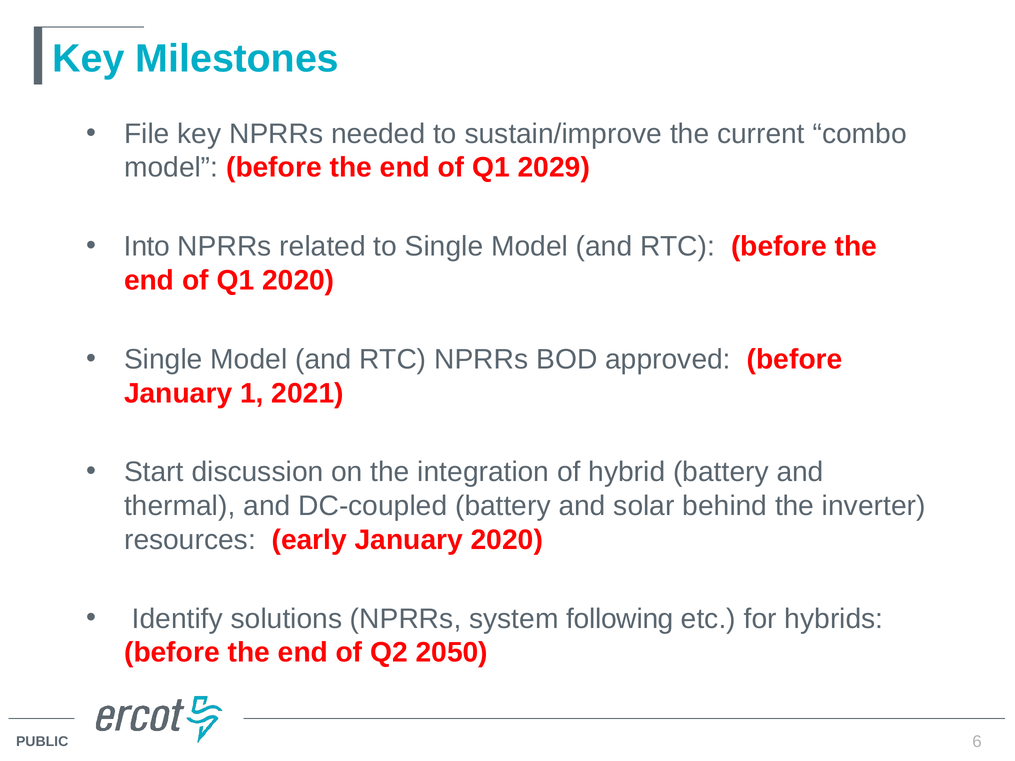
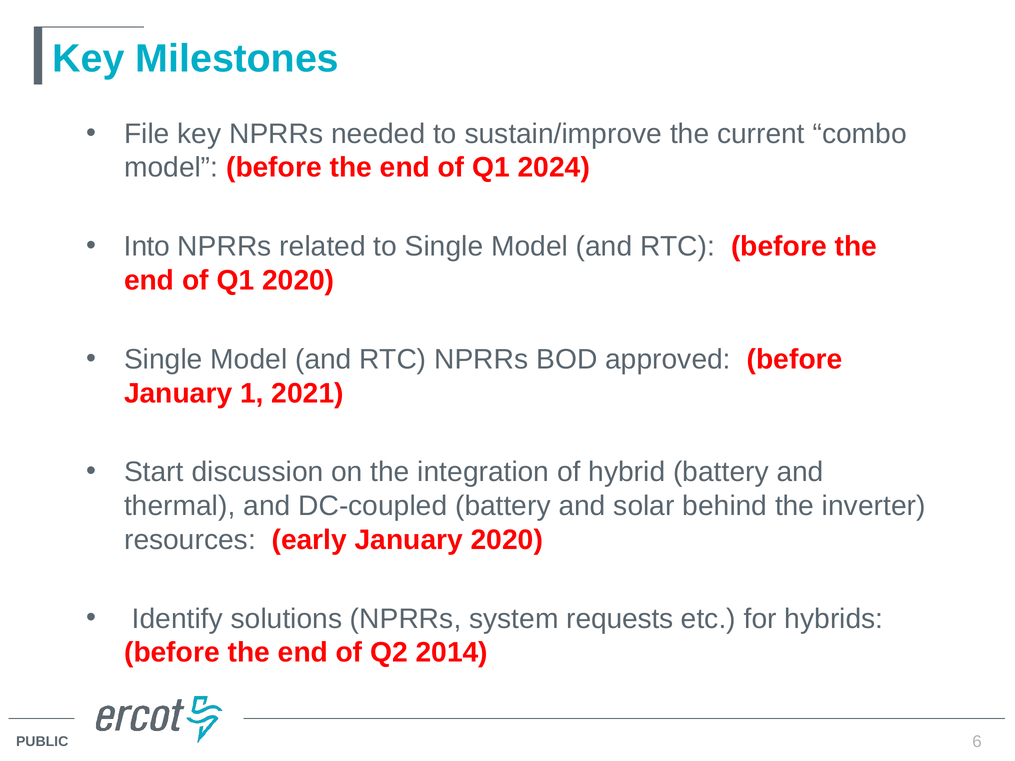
2029: 2029 -> 2024
following: following -> requests
2050: 2050 -> 2014
